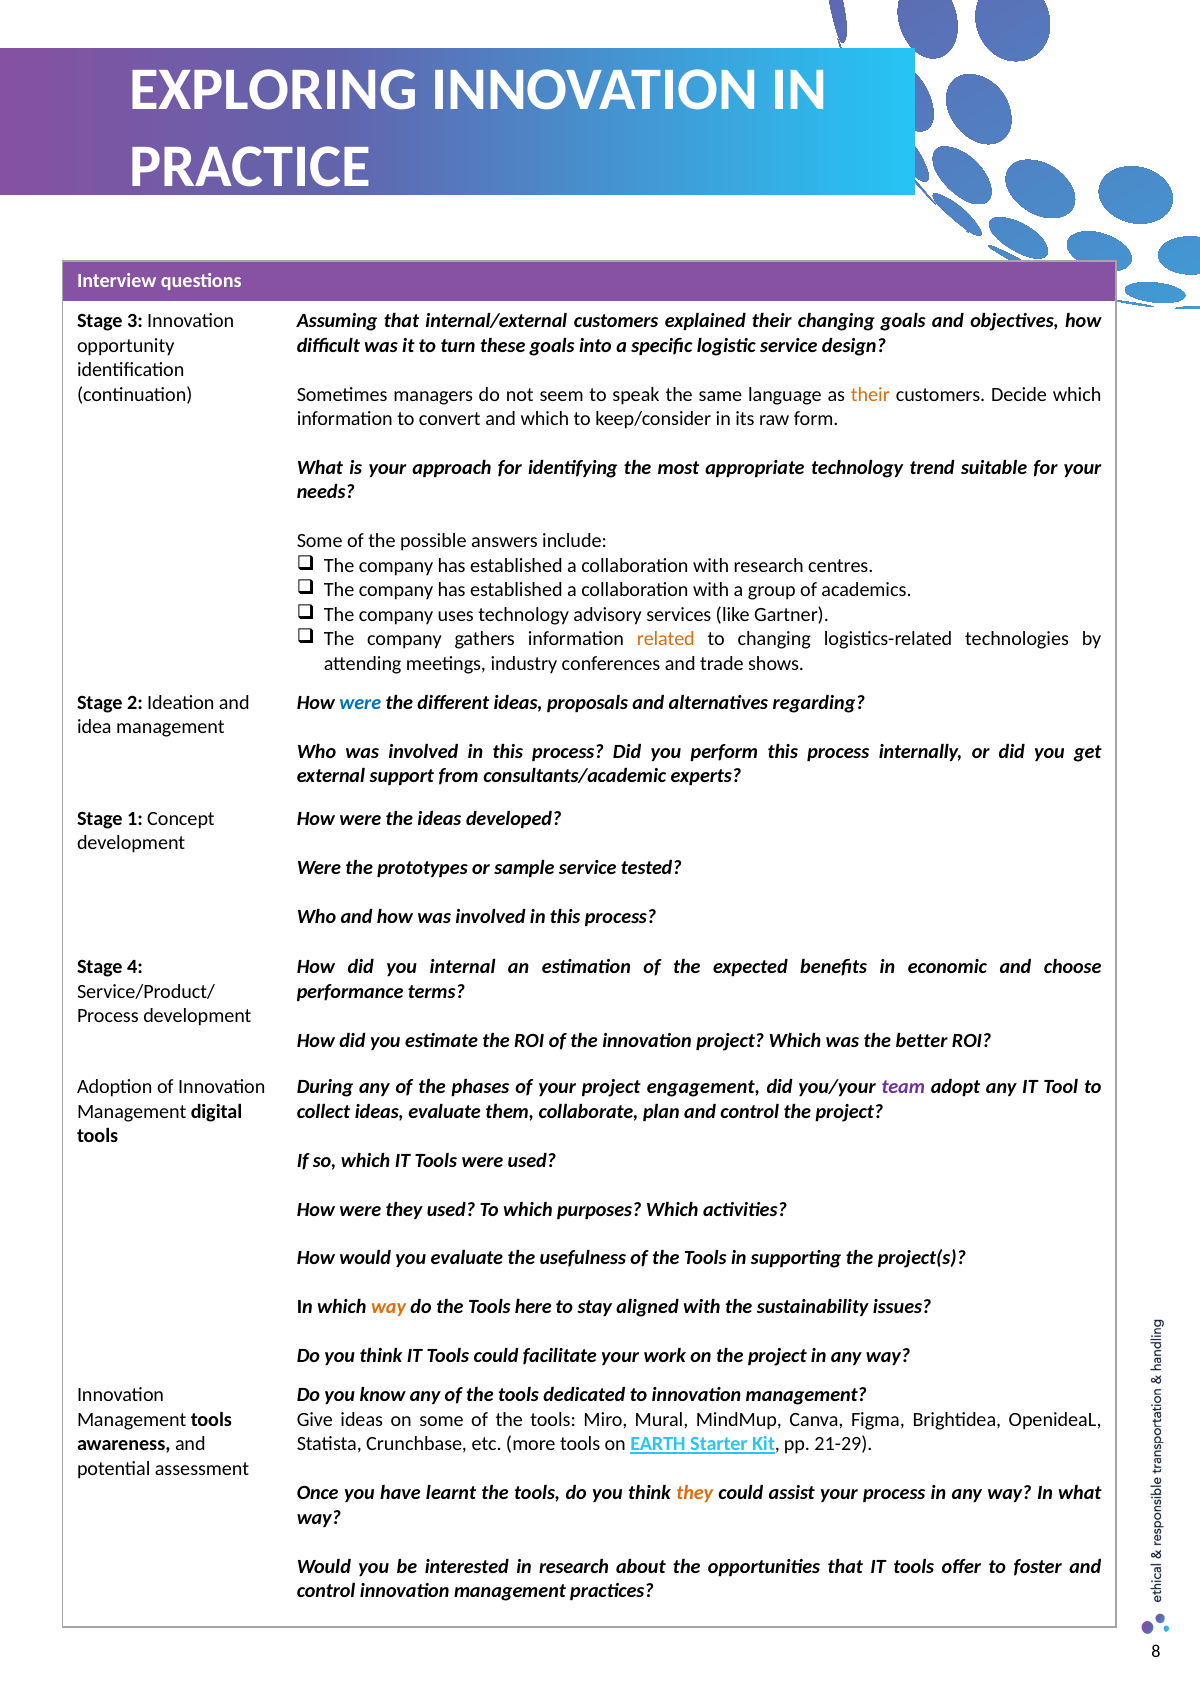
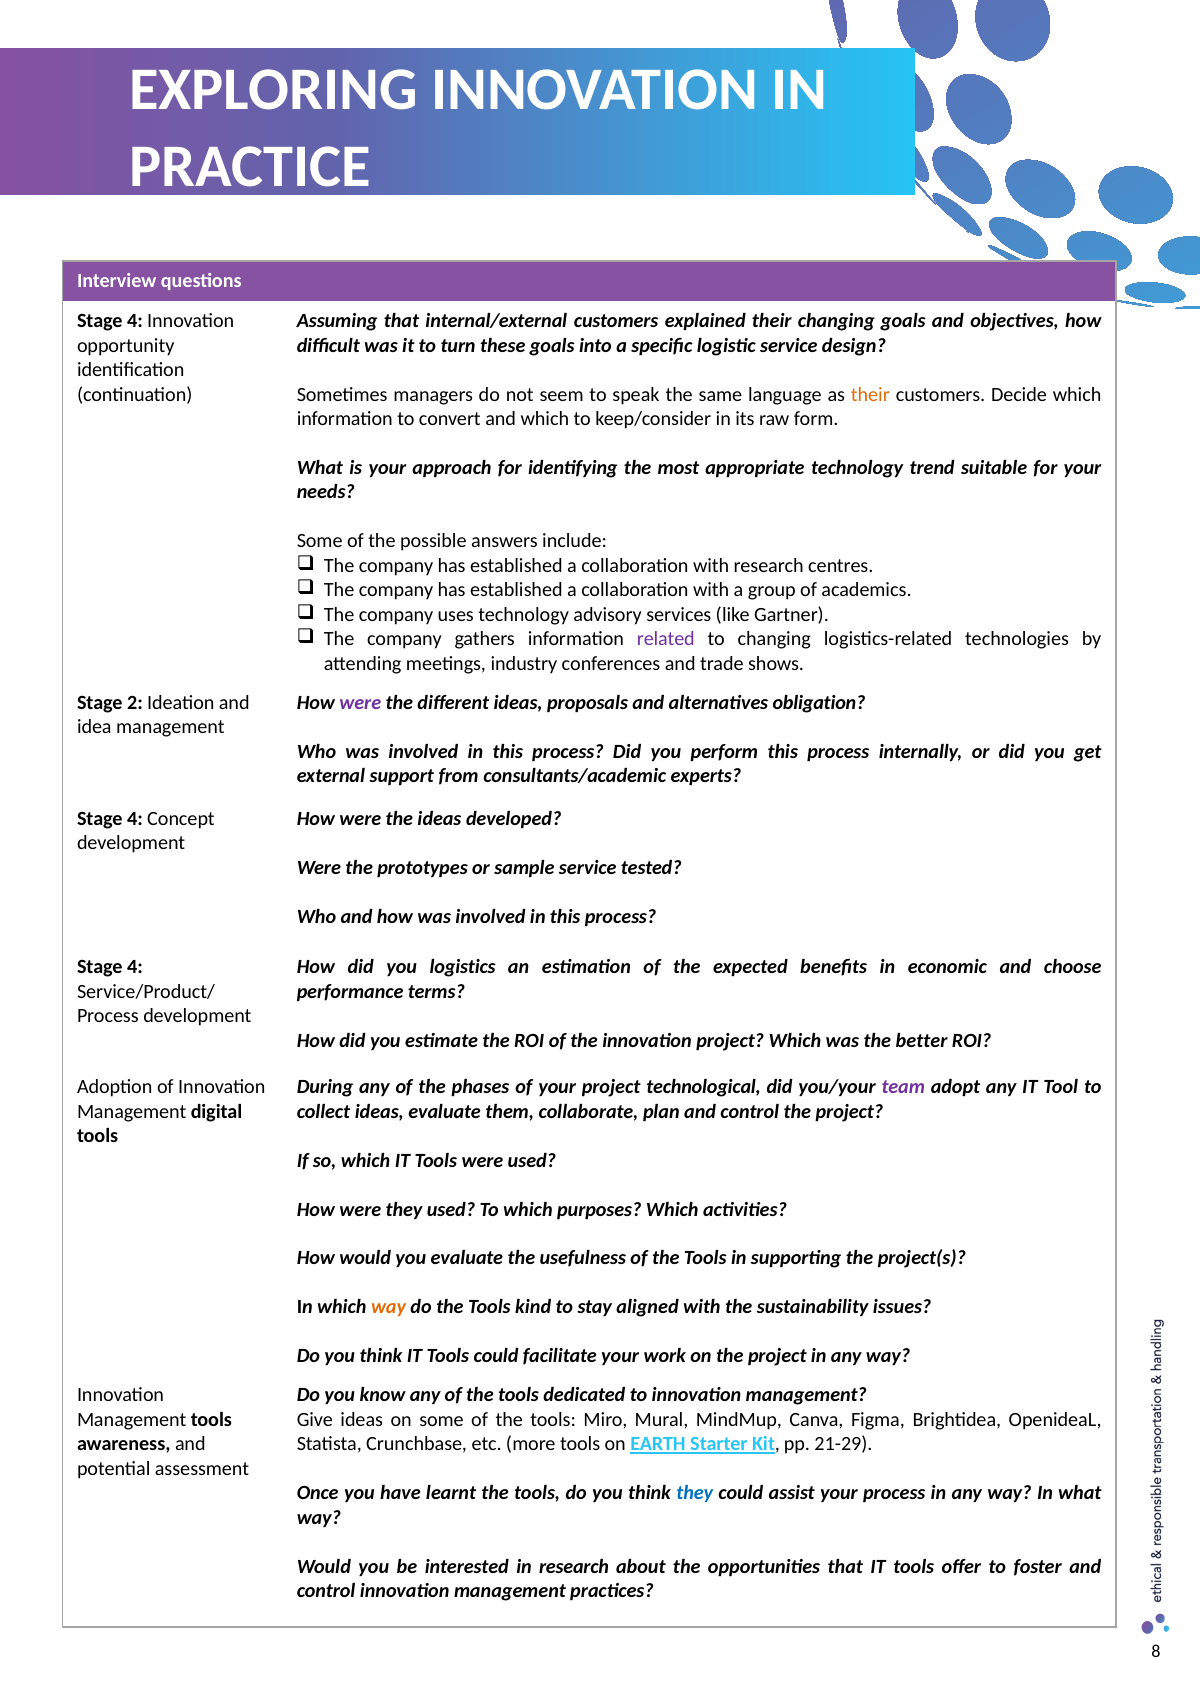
3 at (135, 321): 3 -> 4
related colour: orange -> purple
were at (360, 703) colour: blue -> purple
regarding: regarding -> obligation
1 at (135, 819): 1 -> 4
internal: internal -> logistics
engagement: engagement -> technological
here: here -> kind
they at (695, 1493) colour: orange -> blue
